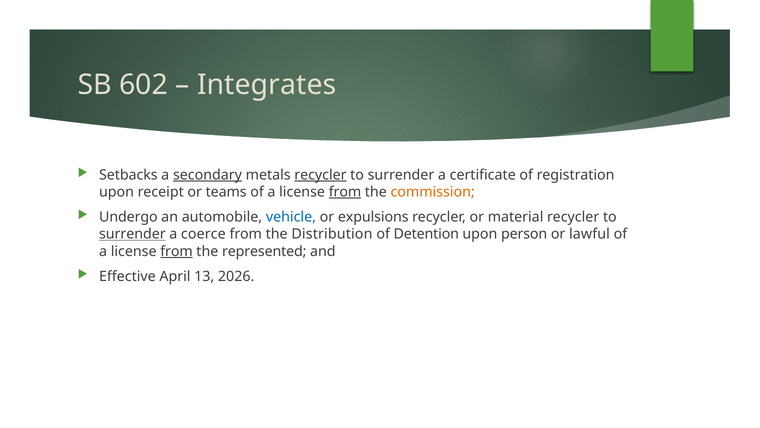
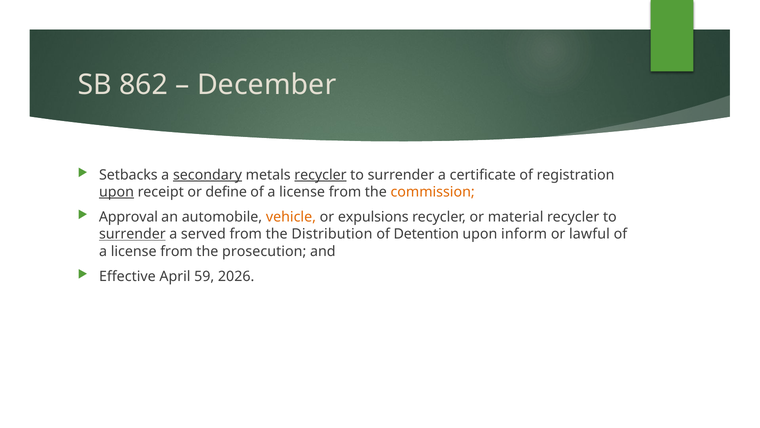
602: 602 -> 862
Integrates: Integrates -> December
upon at (117, 192) underline: none -> present
teams: teams -> define
from at (345, 192) underline: present -> none
Undergo: Undergo -> Approval
vehicle colour: blue -> orange
coerce: coerce -> served
person: person -> inform
from at (177, 251) underline: present -> none
represented: represented -> prosecution
13: 13 -> 59
